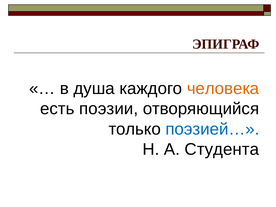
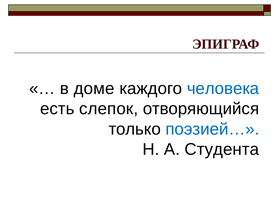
душа: душа -> доме
человека colour: orange -> blue
поэзии: поэзии -> слепок
